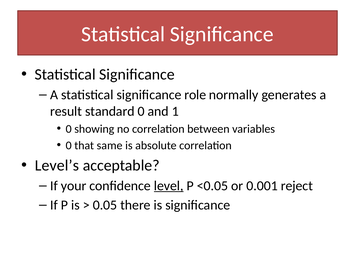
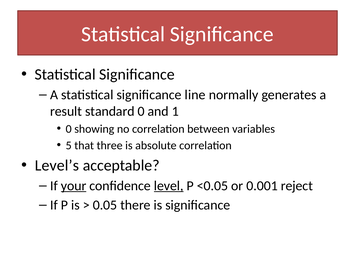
role: role -> line
0 at (69, 146): 0 -> 5
same: same -> three
your underline: none -> present
